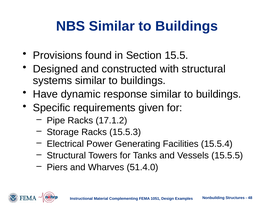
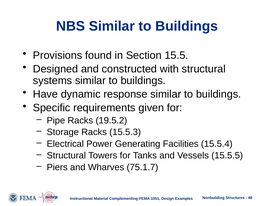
17.1.2: 17.1.2 -> 19.5.2
51.4.0: 51.4.0 -> 75.1.7
